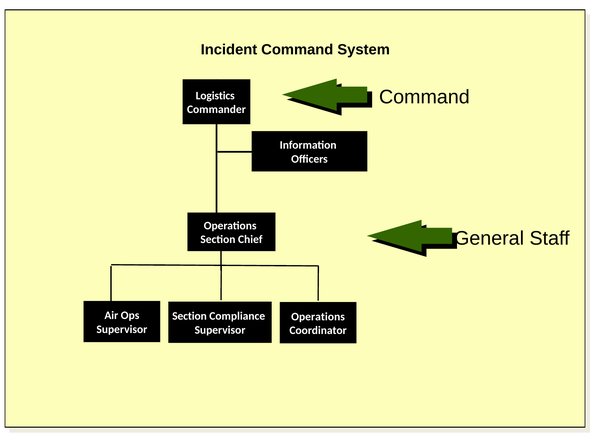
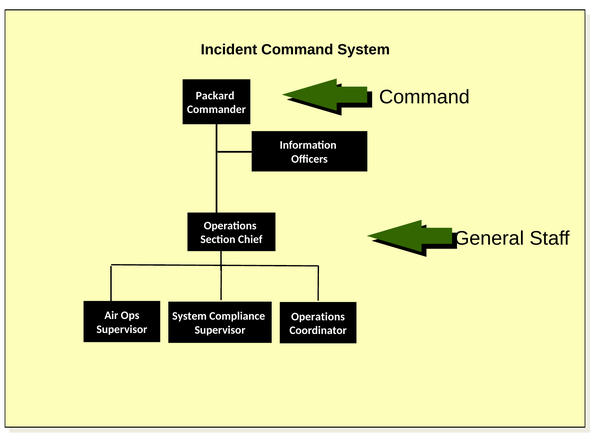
Logistics: Logistics -> Packard
Section at (189, 317): Section -> System
